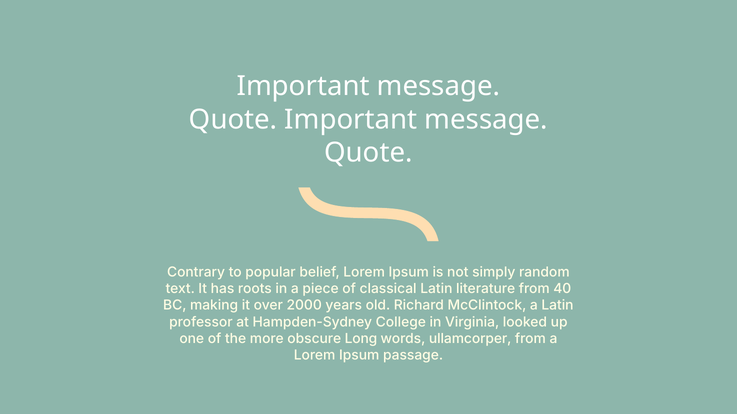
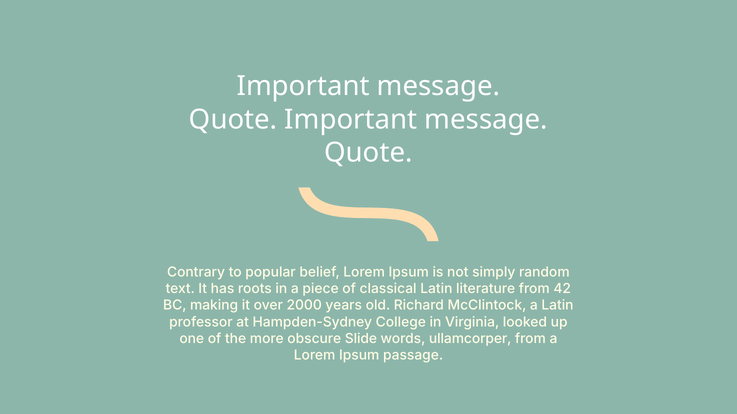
40: 40 -> 42
Long: Long -> Slide
